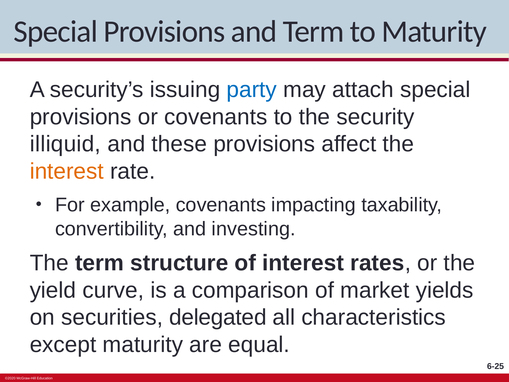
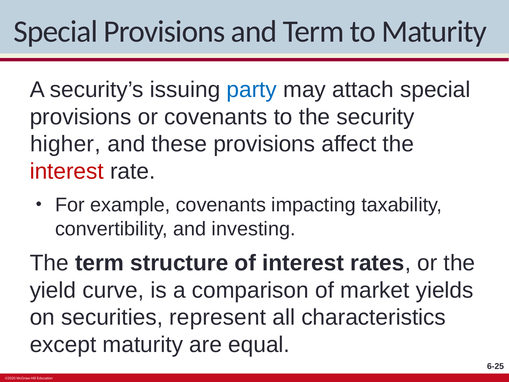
illiquid: illiquid -> higher
interest at (67, 171) colour: orange -> red
delegated: delegated -> represent
